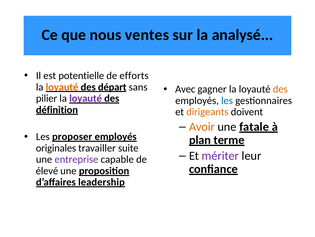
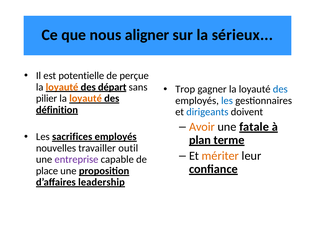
ventes: ventes -> aligner
analysé: analysé -> sérieux
efforts: efforts -> perçue
Avec: Avec -> Trop
des at (280, 89) colour: orange -> blue
loyauté at (86, 98) colour: purple -> orange
dirigeants colour: orange -> blue
proposer: proposer -> sacrifices
originales: originales -> nouvelles
suite: suite -> outil
mériter colour: purple -> orange
élevé: élevé -> place
